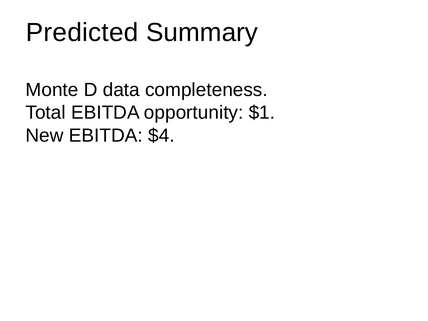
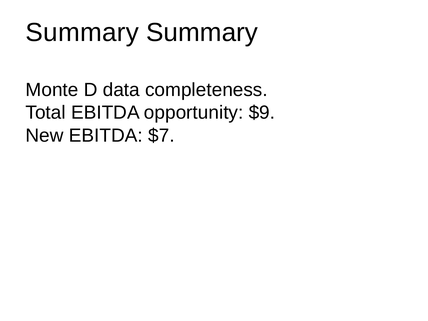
Predicted at (82, 32): Predicted -> Summary
$1: $1 -> $9
$4: $4 -> $7
